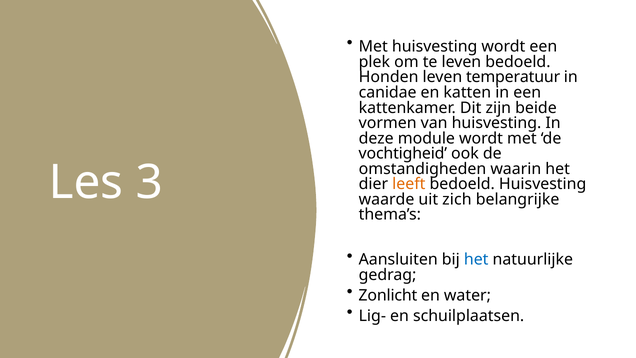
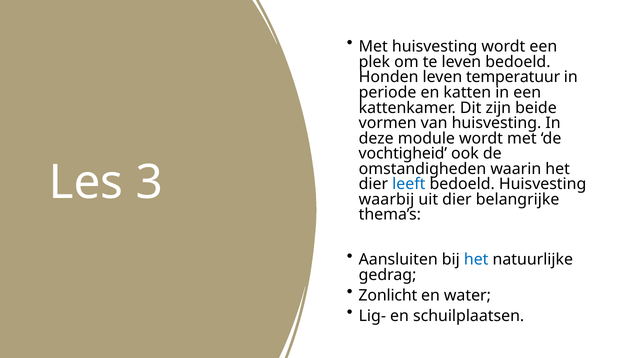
canidae: canidae -> periode
leeft colour: orange -> blue
waarde: waarde -> waarbij
uit zich: zich -> dier
